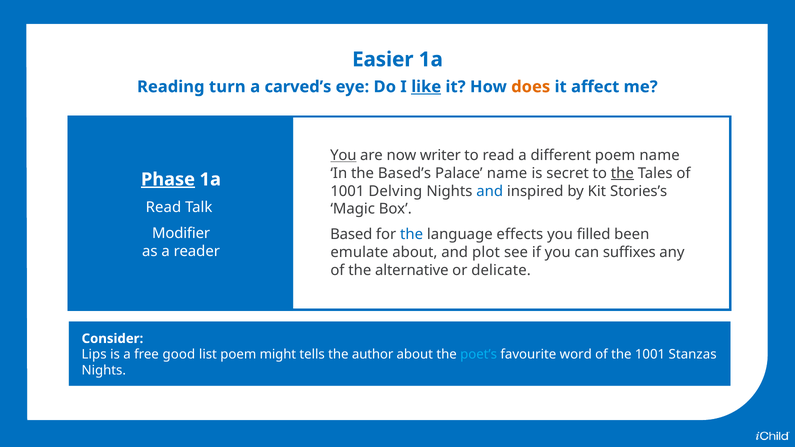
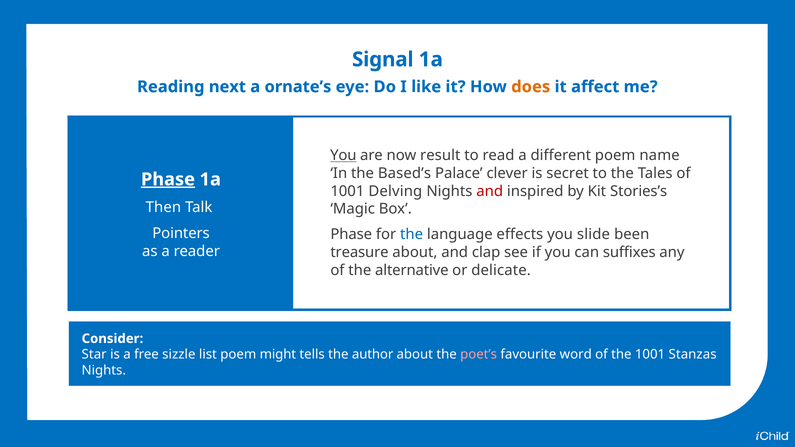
Easier: Easier -> Signal
turn: turn -> next
carved’s: carved’s -> ornate’s
like underline: present -> none
writer: writer -> result
Palace name: name -> clever
the at (622, 173) underline: present -> none
and at (490, 191) colour: blue -> red
Read at (163, 207): Read -> Then
Modifier: Modifier -> Pointers
Based at (351, 234): Based -> Phase
filled: filled -> slide
emulate: emulate -> treasure
plot: plot -> clap
Lips: Lips -> Star
good: good -> sizzle
poet’s colour: light blue -> pink
